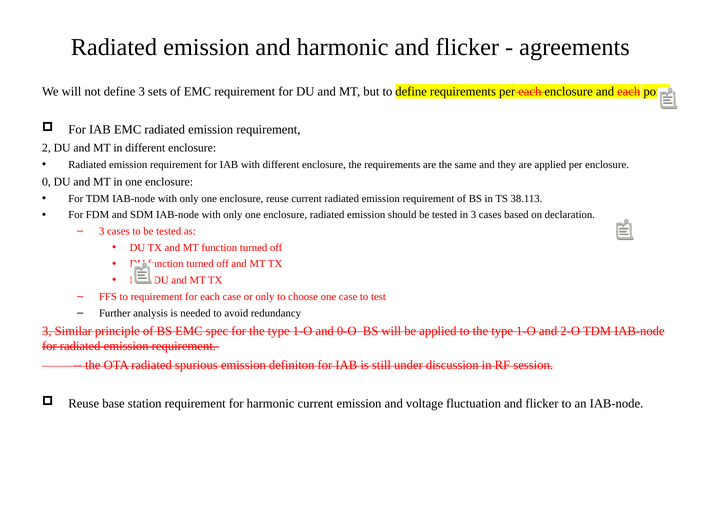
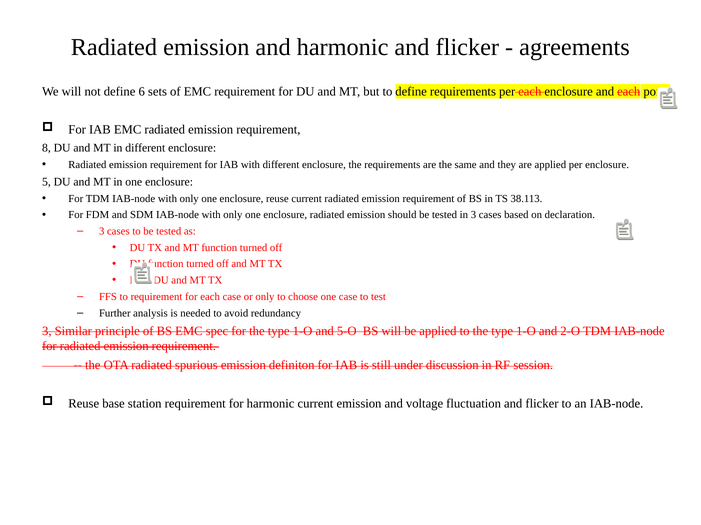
define 3: 3 -> 6
2: 2 -> 8
0: 0 -> 5
0-O: 0-O -> 5-O
